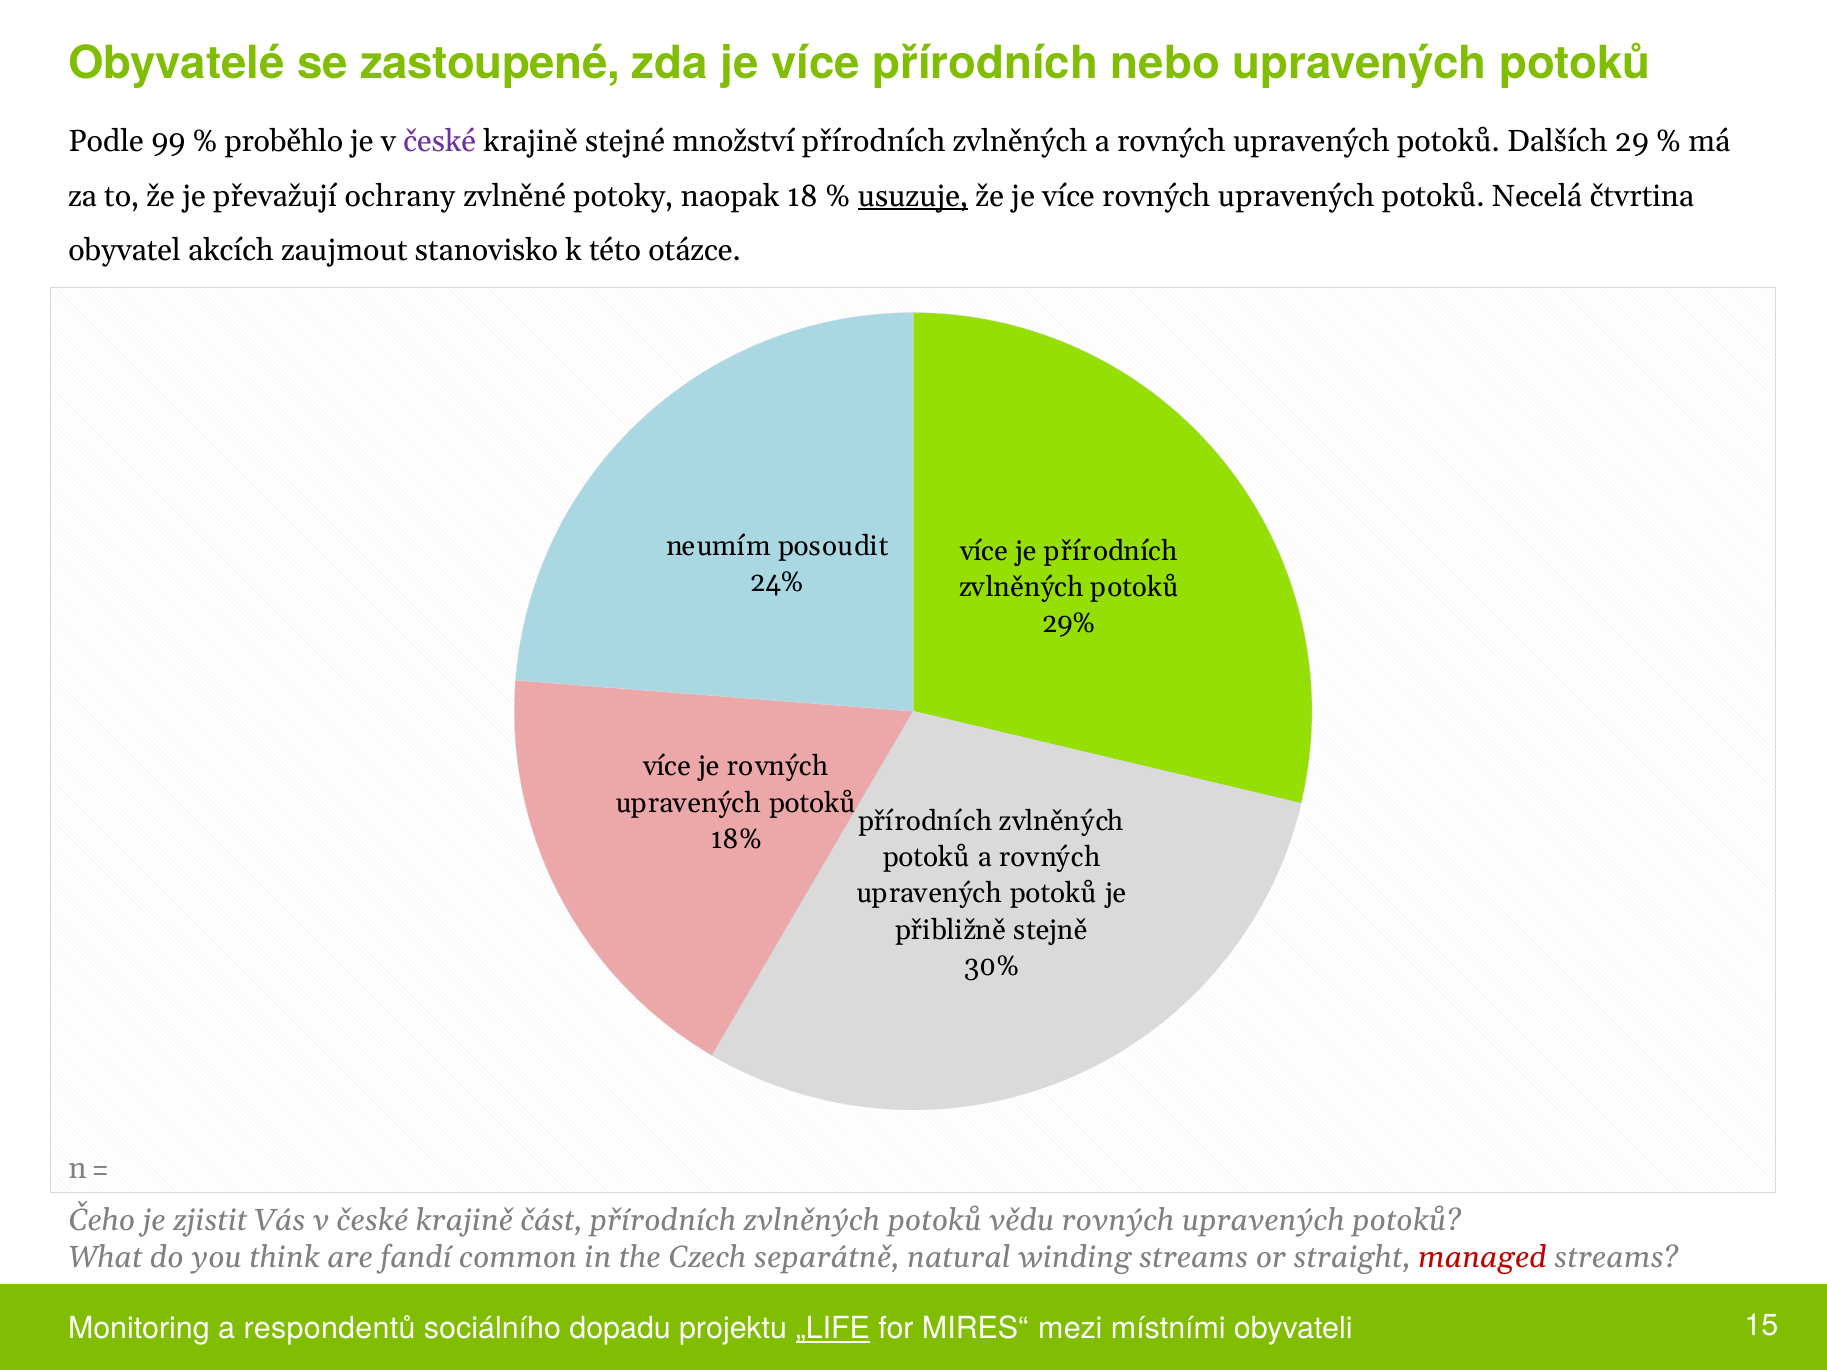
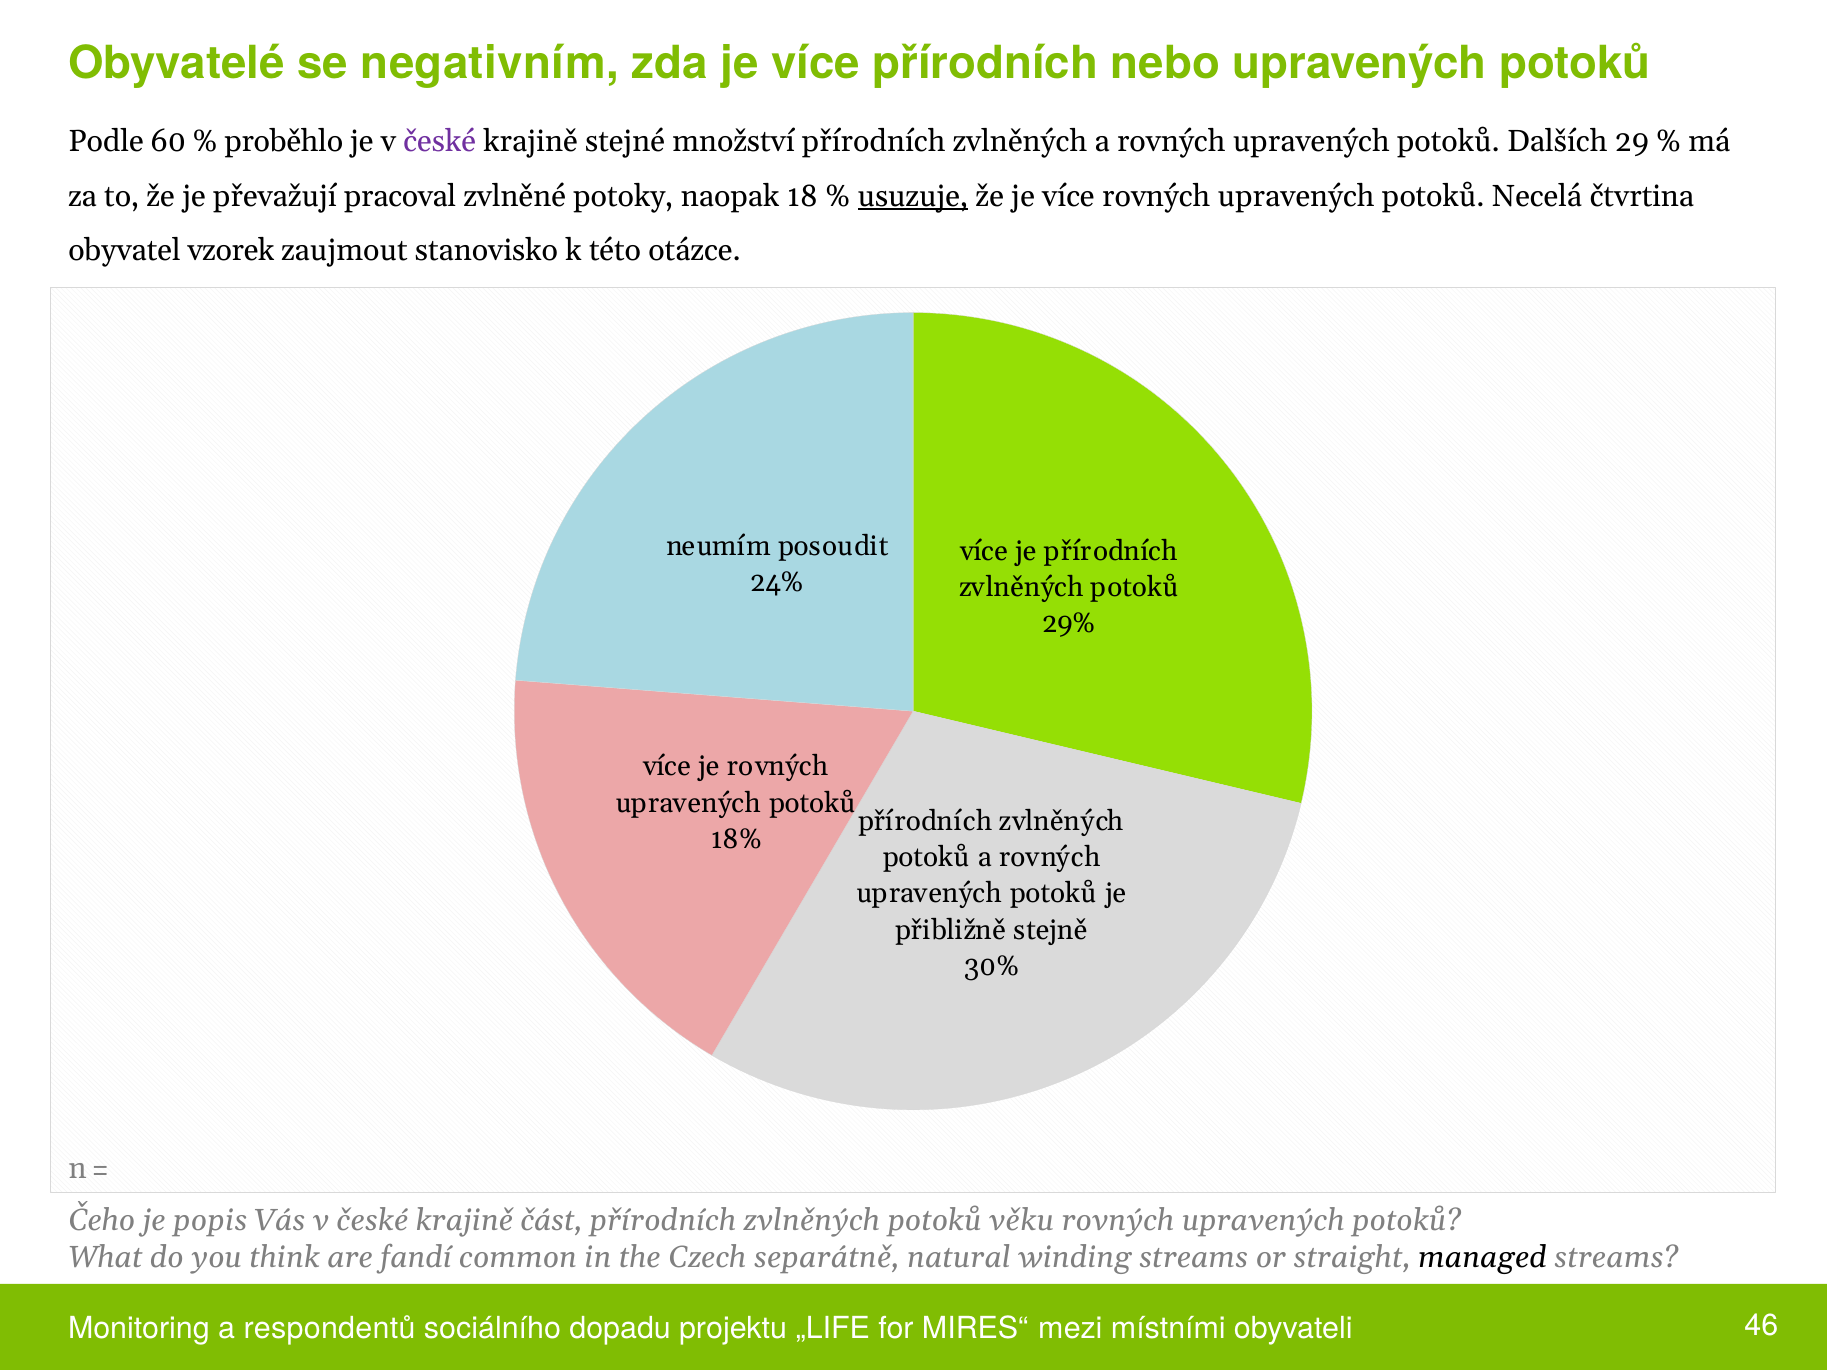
zastoupené: zastoupené -> negativním
99: 99 -> 60
ochrany: ochrany -> pracoval
akcích: akcích -> vzorek
zjistit: zjistit -> popis
vědu: vědu -> věku
managed colour: red -> black
„LIFE underline: present -> none
15: 15 -> 46
